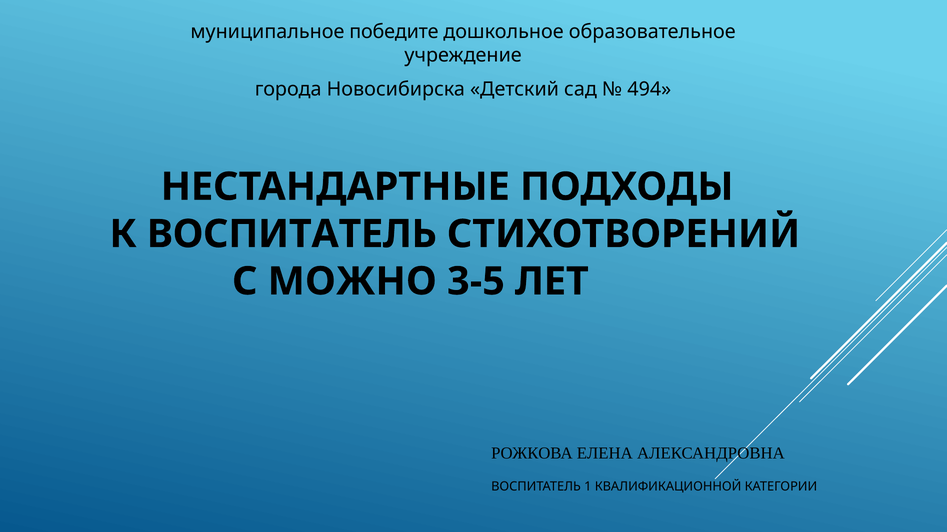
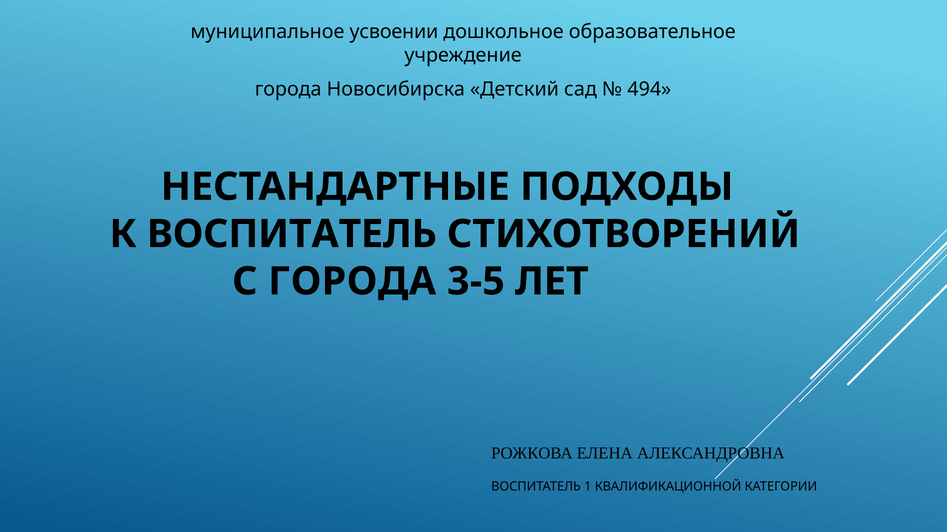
победите: победите -> усвоении
С МОЖНО: МОЖНО -> ГОРОДА
